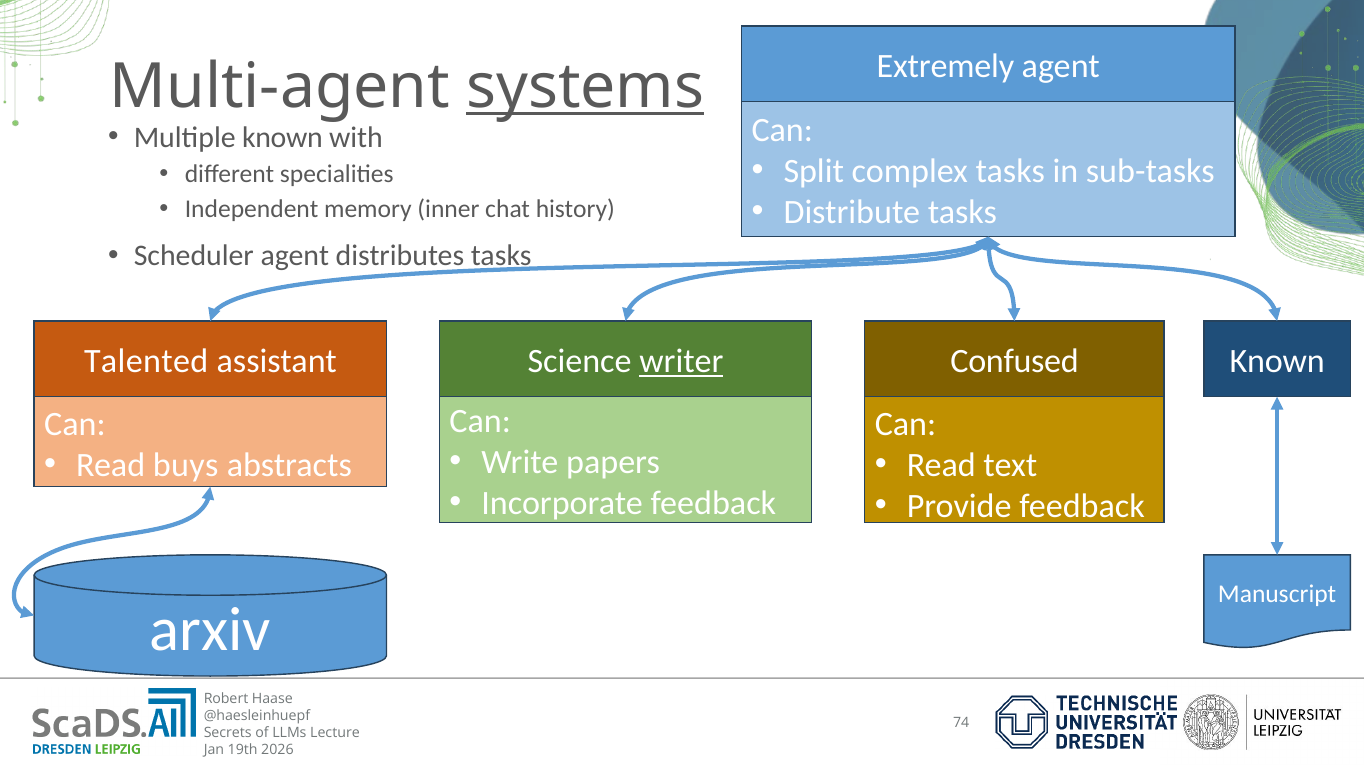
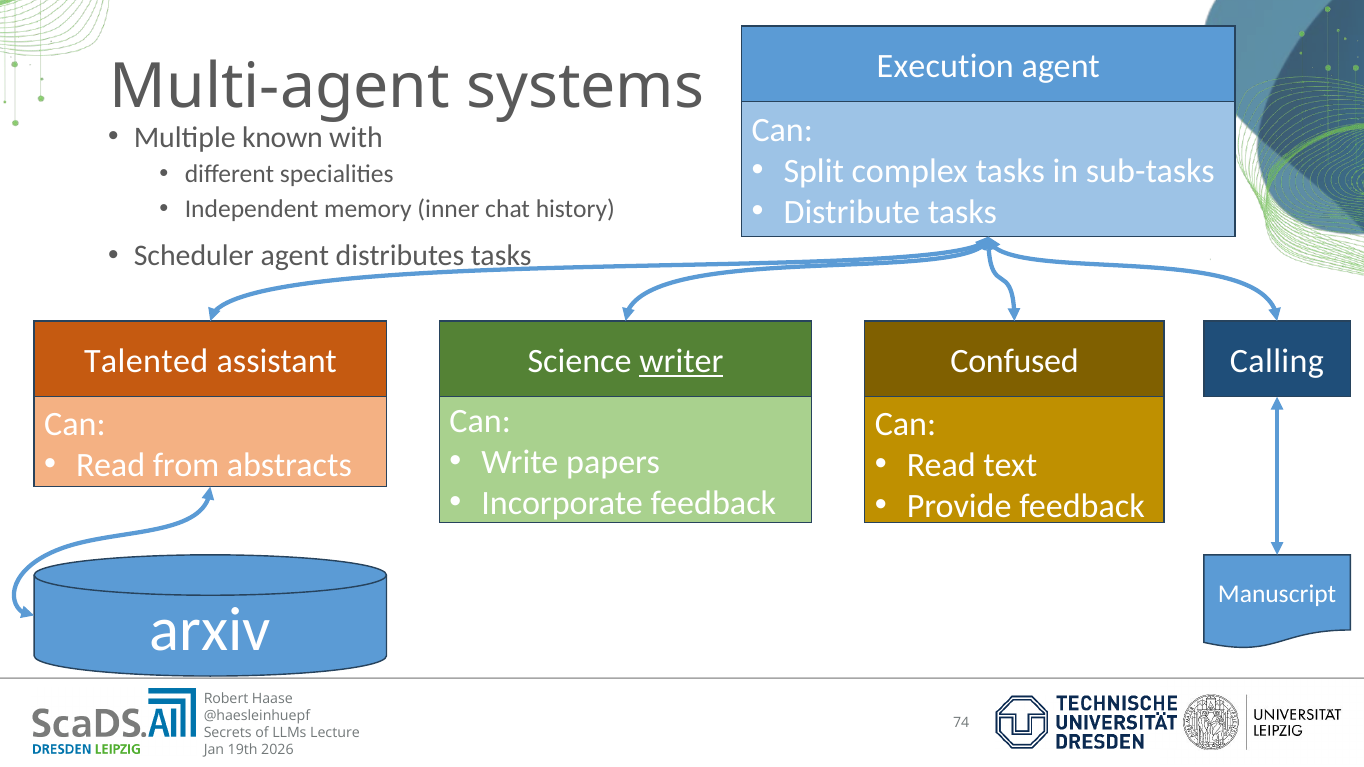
Extremely: Extremely -> Execution
systems underline: present -> none
Known at (1277, 361): Known -> Calling
buys: buys -> from
